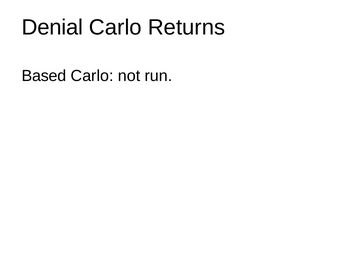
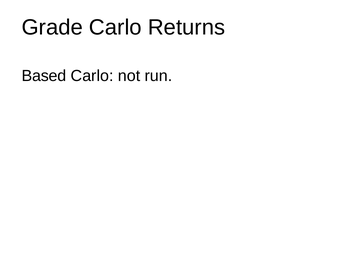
Denial: Denial -> Grade
